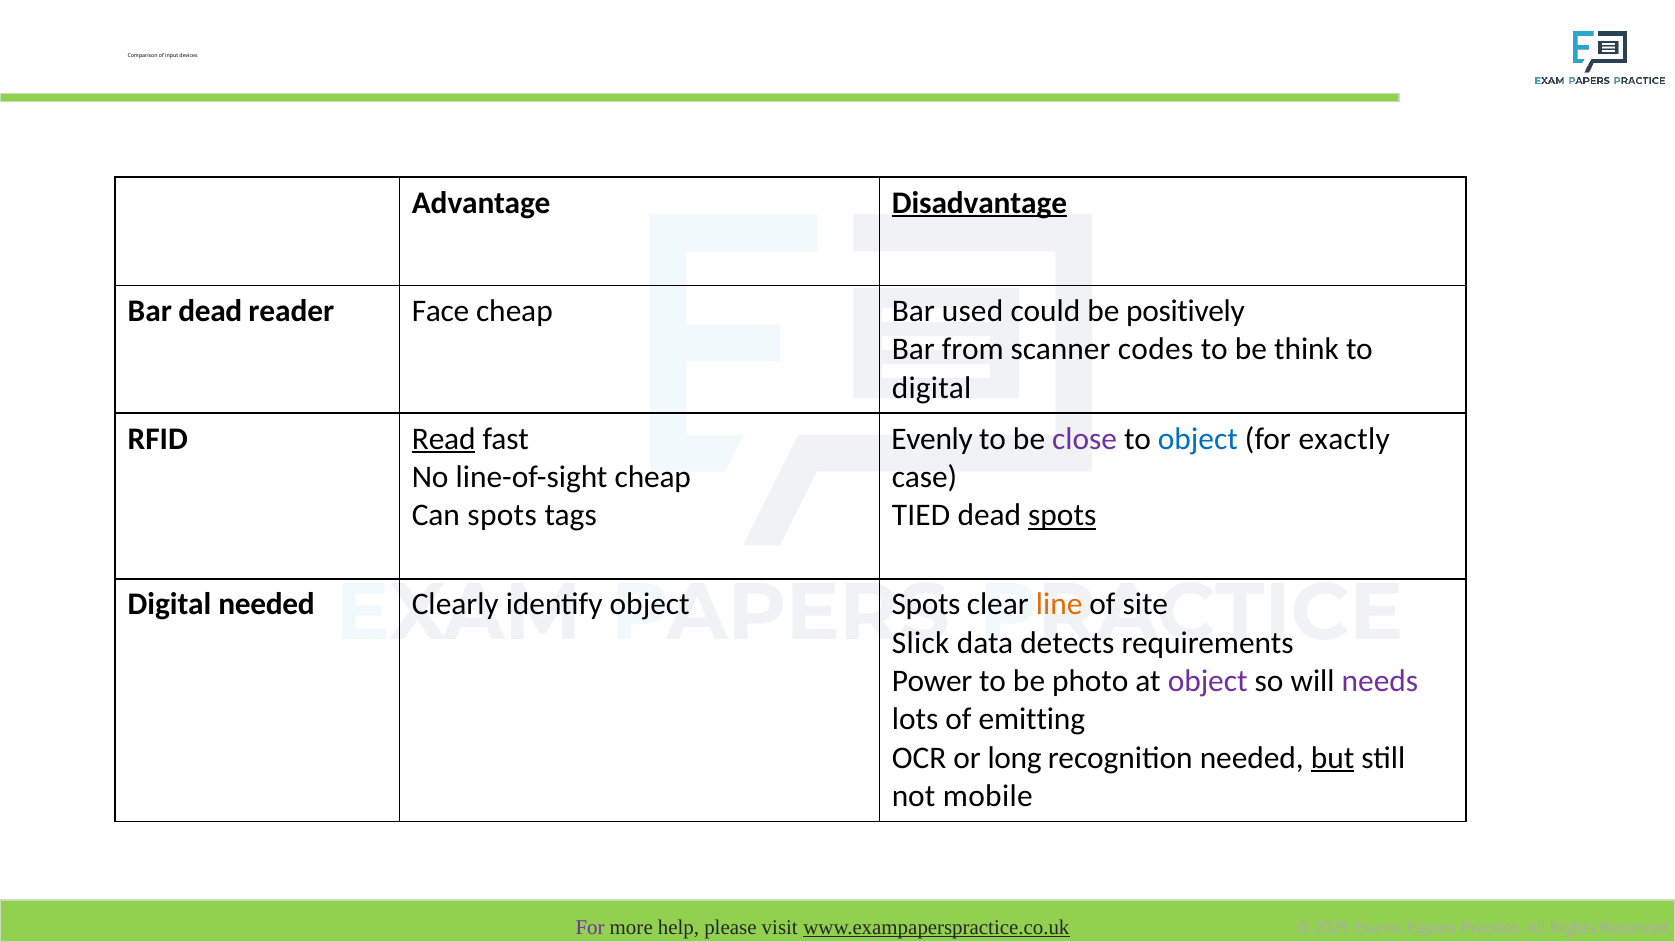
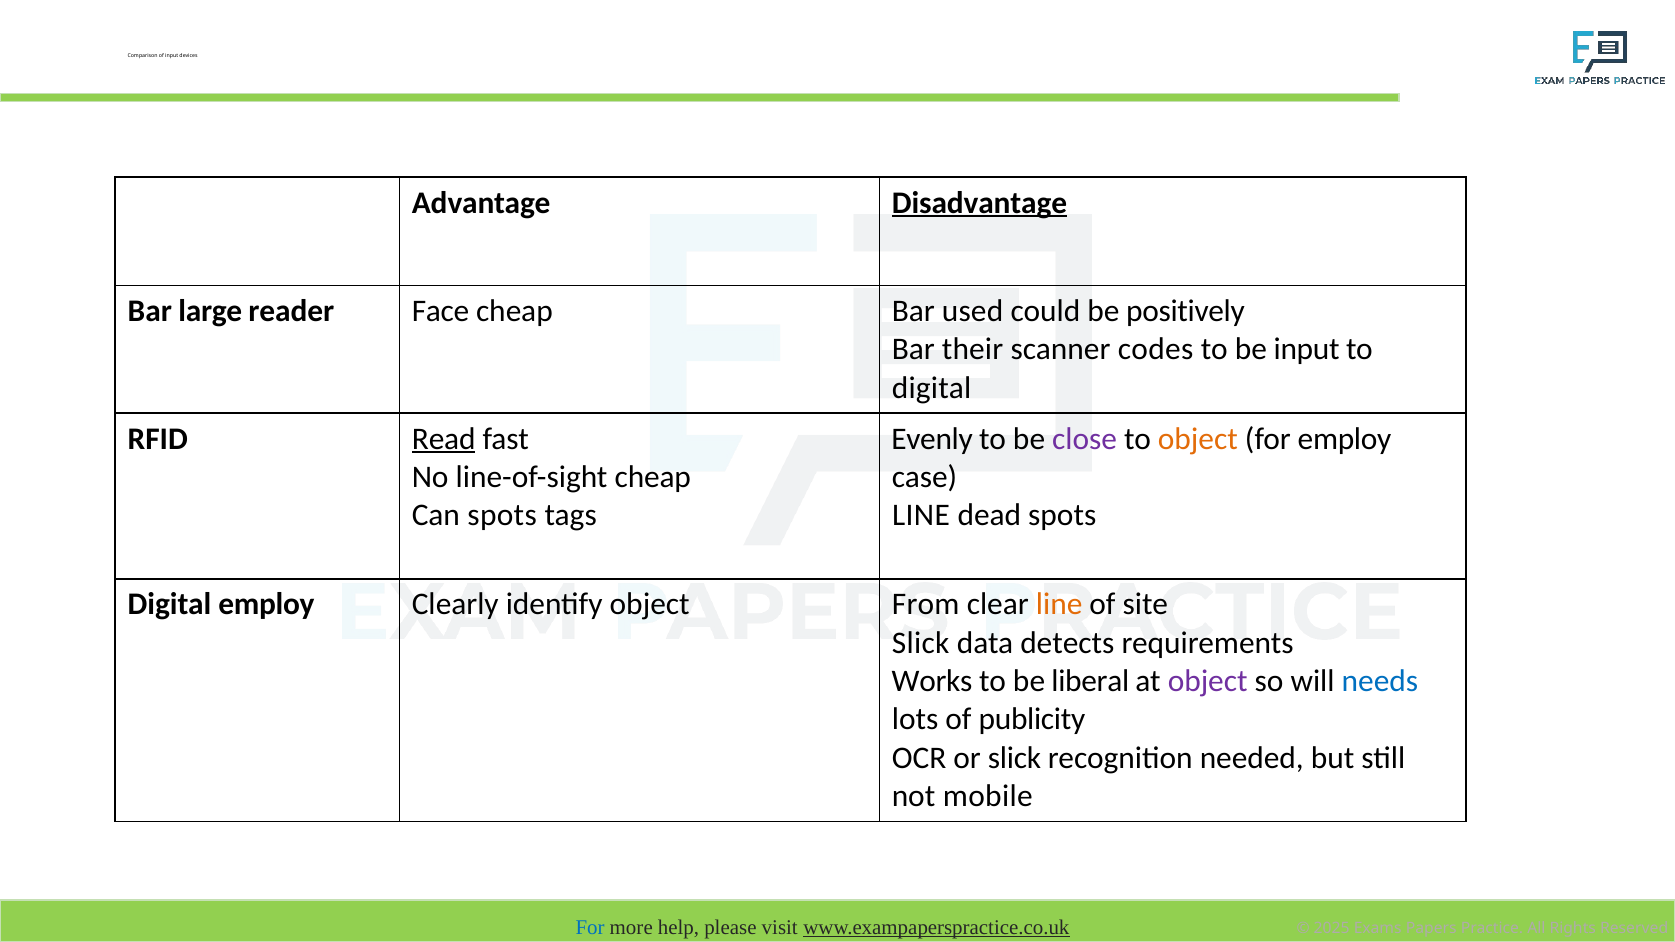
Bar dead: dead -> large
from: from -> their
be think: think -> input
object at (1198, 439) colour: blue -> orange
for exactly: exactly -> employ
TIED at (921, 515): TIED -> LINE
spots at (1062, 515) underline: present -> none
Digital needed: needed -> employ
object Spots: Spots -> From
Power: Power -> Works
photo: photo -> liberal
needs colour: purple -> blue
emitting: emitting -> publicity
or long: long -> slick
but underline: present -> none
For at (590, 928) colour: purple -> blue
